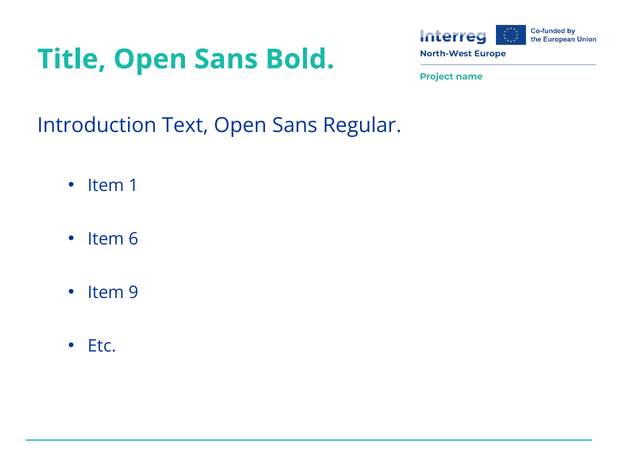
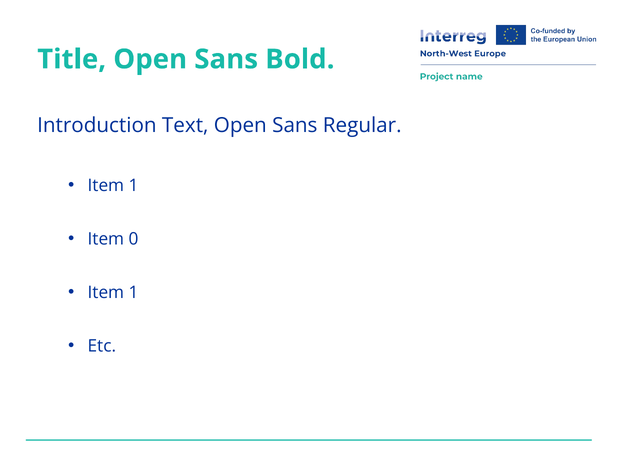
6: 6 -> 0
9 at (134, 292): 9 -> 1
